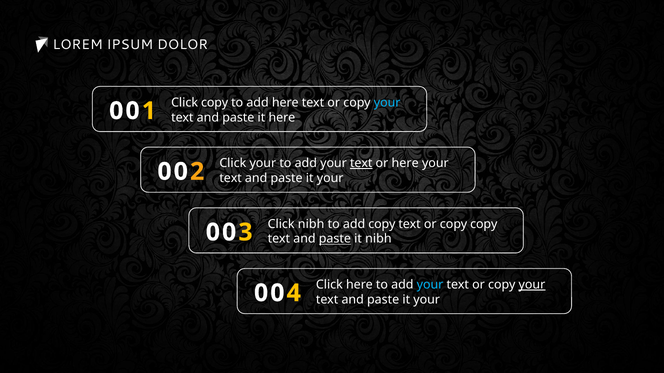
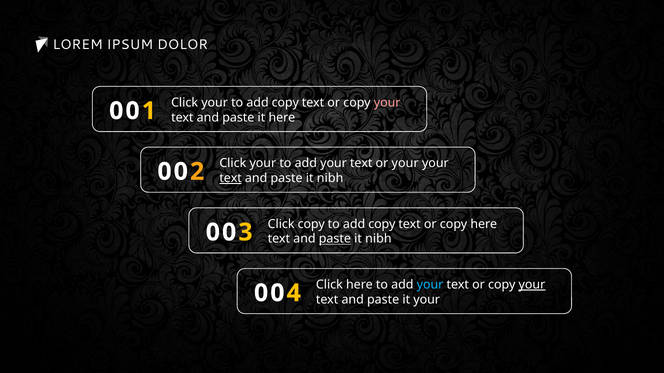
copy at (215, 103): copy -> your
here at (285, 103): here -> copy
your at (387, 103) colour: light blue -> pink
text at (361, 163) underline: present -> none
or here: here -> your
text at (231, 178) underline: none -> present
your at (330, 178): your -> nibh
Click nibh: nibh -> copy
copy copy: copy -> here
